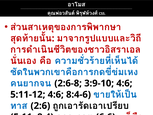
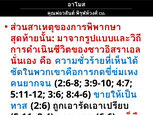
3:9-10 4:6: 4:6 -> 4:7
5:11-12 4:6: 4:6 -> 3:6
